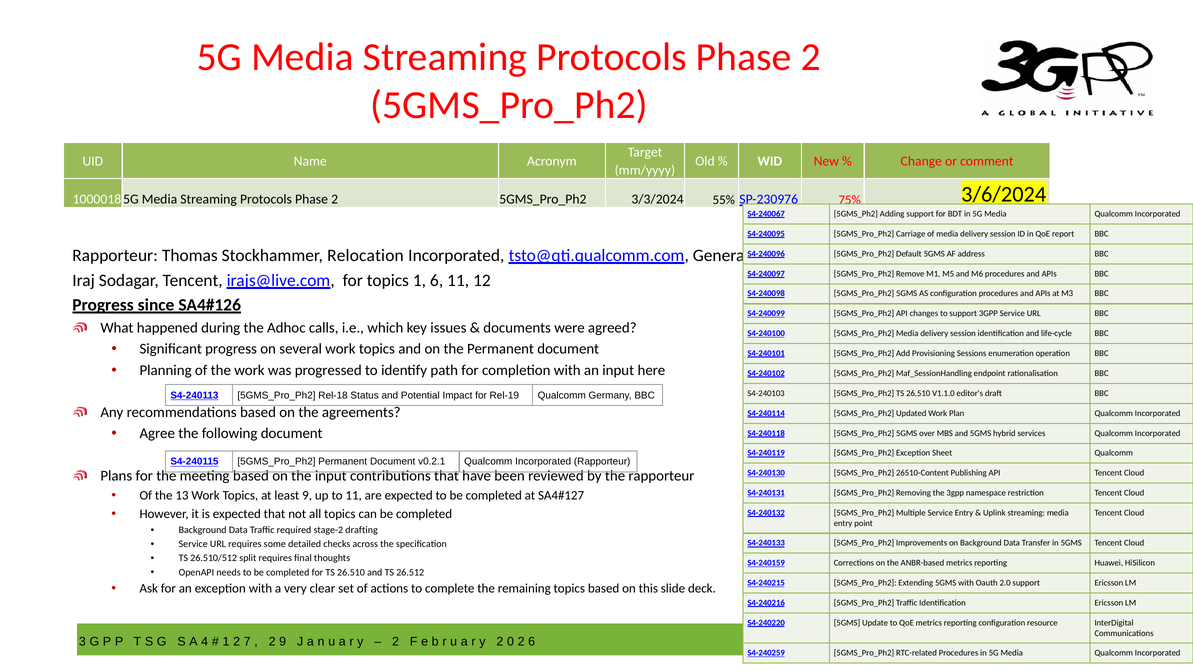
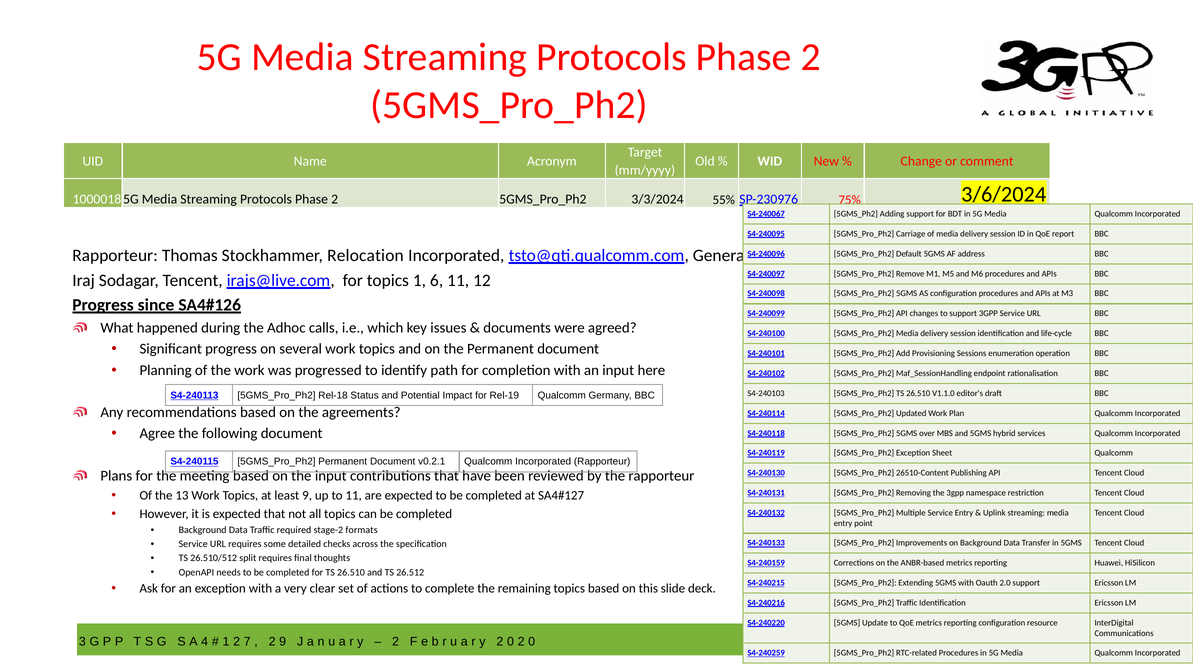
drafting: drafting -> formats
6 at (532, 642): 6 -> 0
